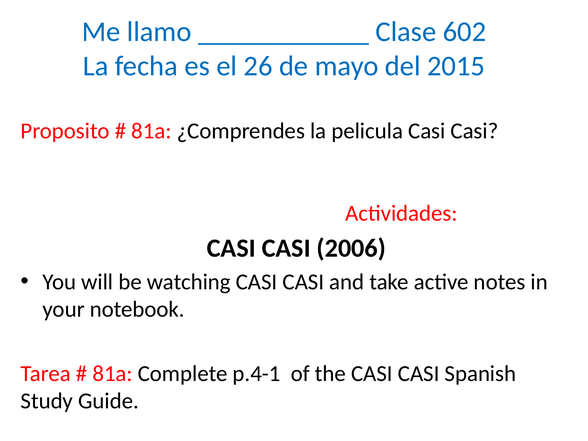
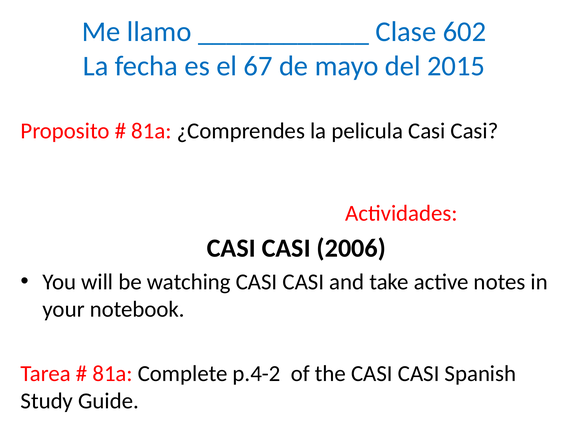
26: 26 -> 67
p.4-1: p.4-1 -> p.4-2
